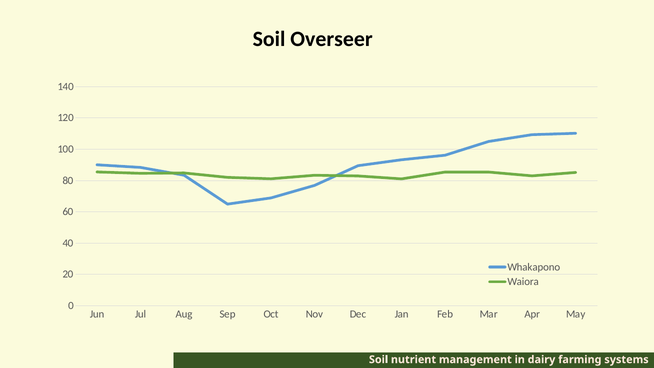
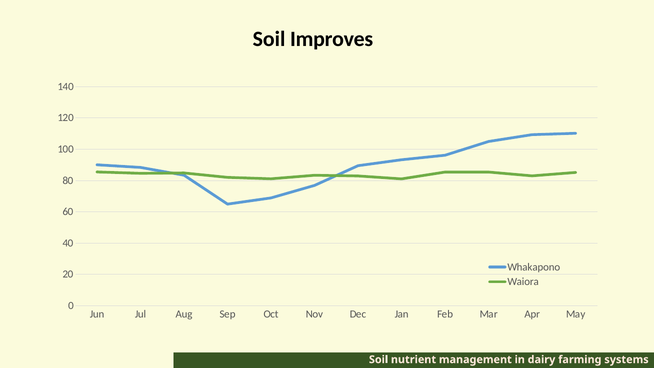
Overseer: Overseer -> Improves
